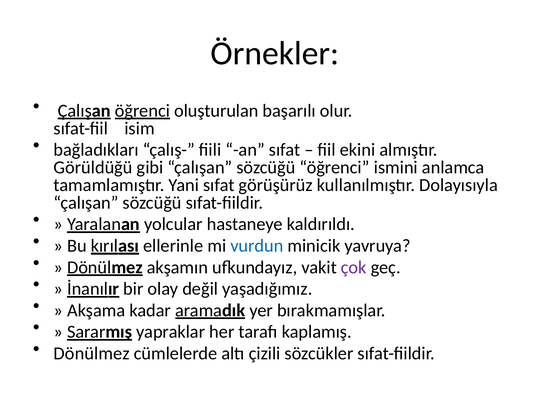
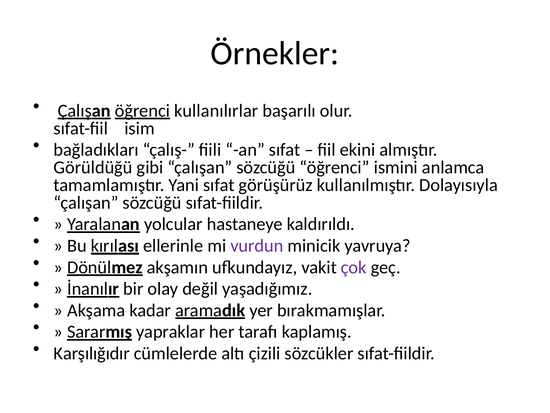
oluşturulan: oluşturulan -> kullanılırlar
vurdun colour: blue -> purple
Dönülmez at (92, 353): Dönülmez -> Karşılığıdır
